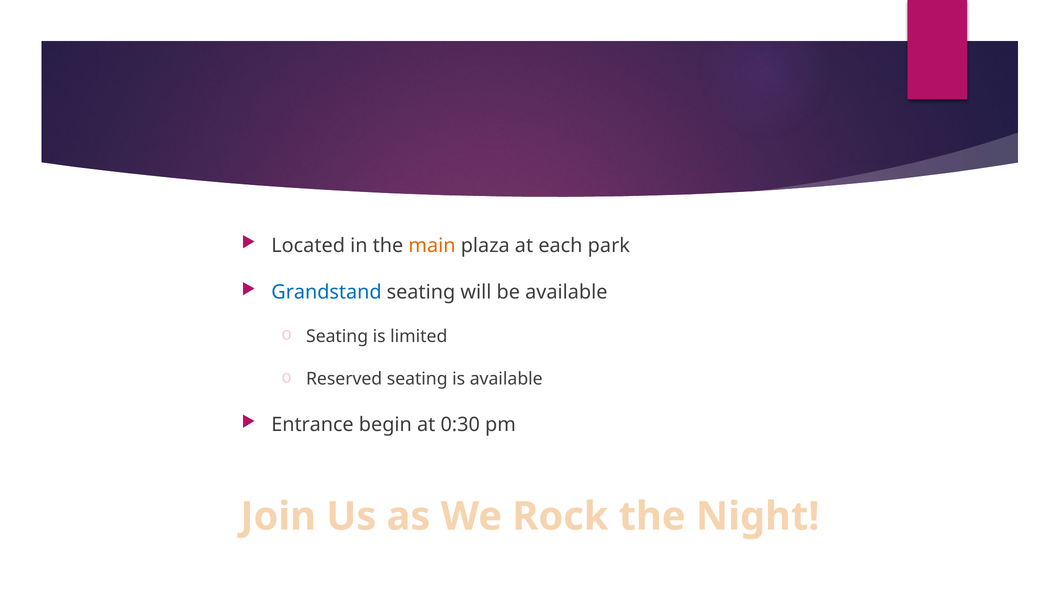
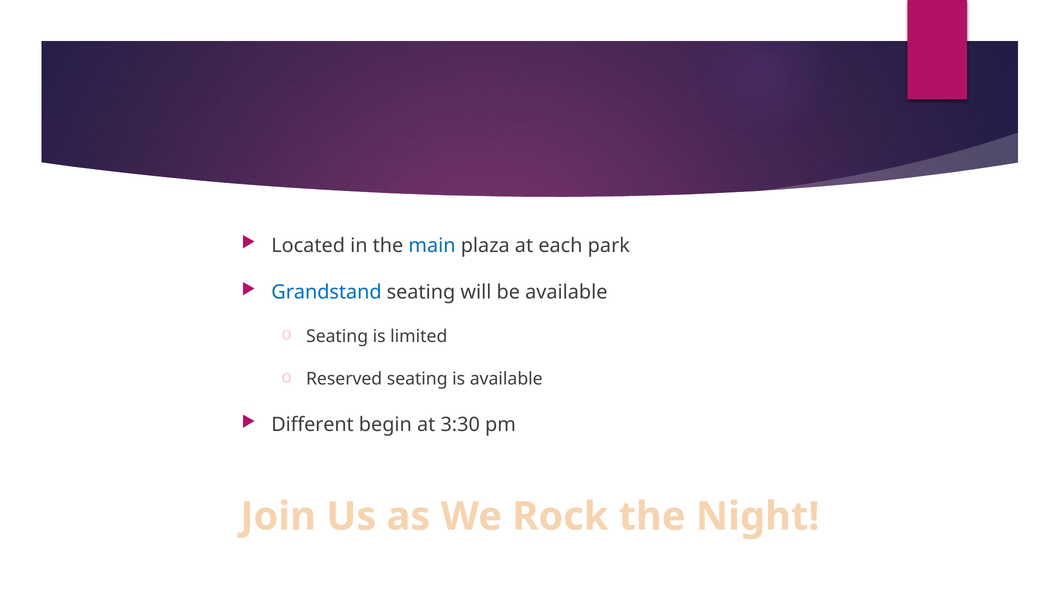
main colour: orange -> blue
Entrance: Entrance -> Different
0:30: 0:30 -> 3:30
